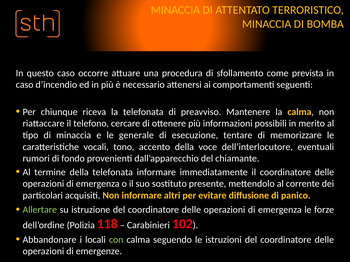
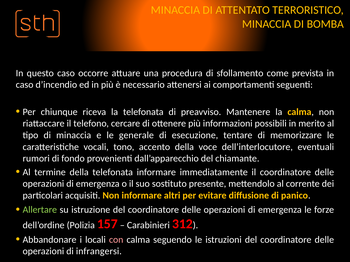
118: 118 -> 157
102: 102 -> 312
con colour: light green -> pink
emergenze: emergenze -> infrangersi
